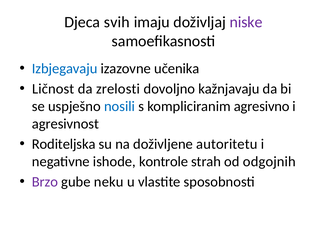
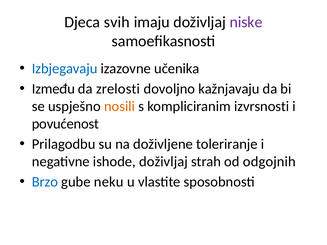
Ličnost: Ličnost -> Između
nosili colour: blue -> orange
agresivno: agresivno -> izvrsnosti
agresivnost: agresivnost -> povućenost
Roditeljska: Roditeljska -> Prilagodbu
autoritetu: autoritetu -> toleriranje
ishode kontrole: kontrole -> doživljaj
Brzo colour: purple -> blue
